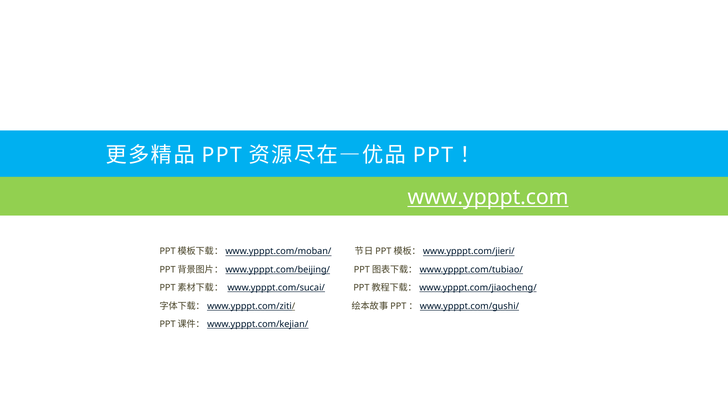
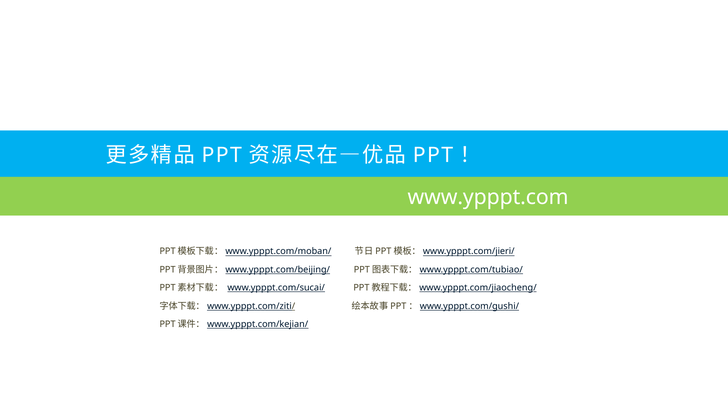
www.ypppt.com underline: present -> none
